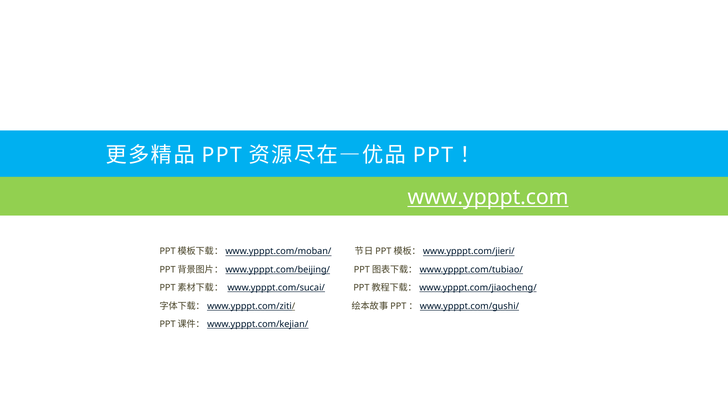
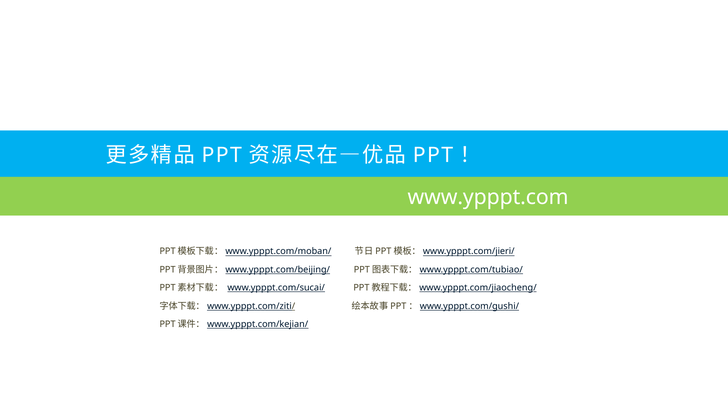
www.ypppt.com underline: present -> none
